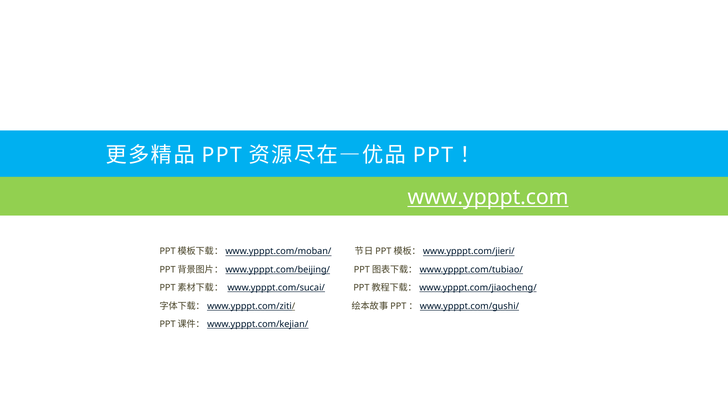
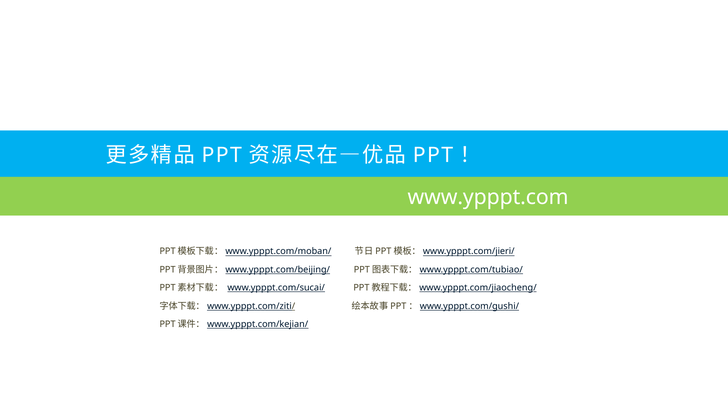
www.ypppt.com underline: present -> none
